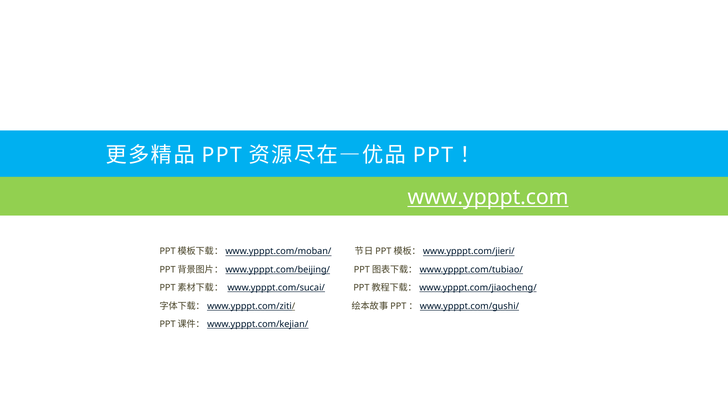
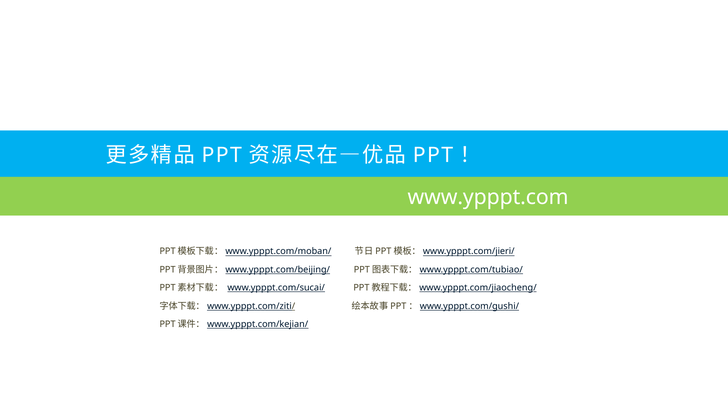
www.ypppt.com underline: present -> none
